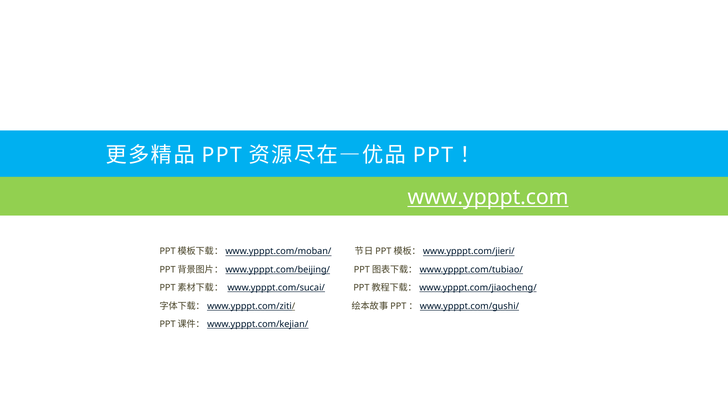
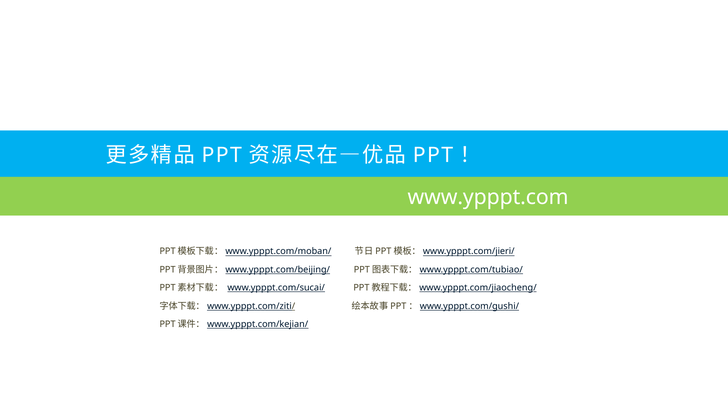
www.ypppt.com underline: present -> none
